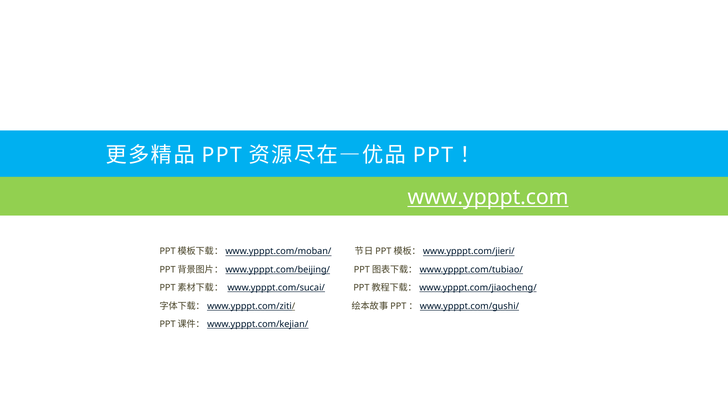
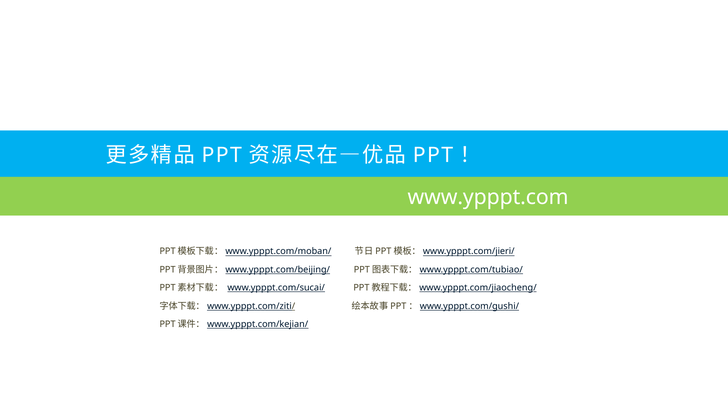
www.ypppt.com underline: present -> none
